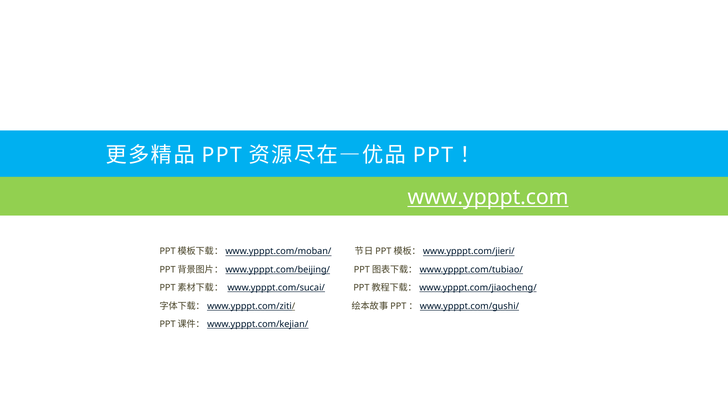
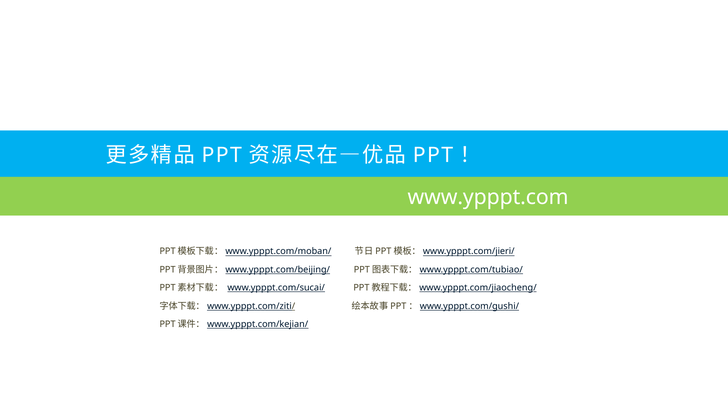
www.ypppt.com underline: present -> none
